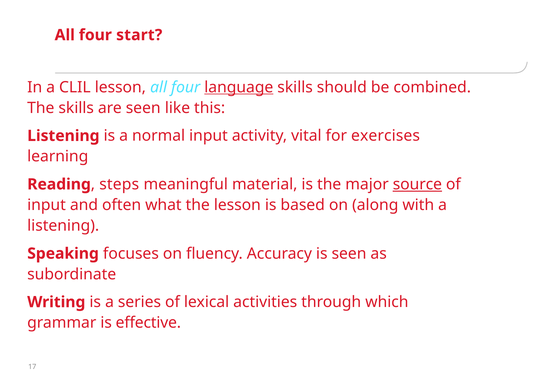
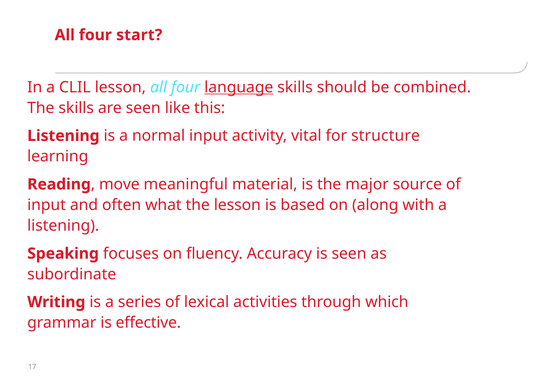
exercises: exercises -> structure
steps: steps -> move
source underline: present -> none
